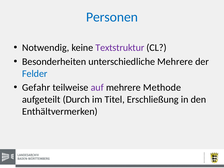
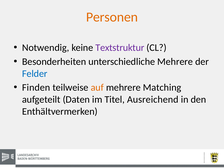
Personen colour: blue -> orange
Gefahr: Gefahr -> Finden
auf colour: purple -> orange
Methode: Methode -> Matching
Durch: Durch -> Daten
Erschließung: Erschließung -> Ausreichend
